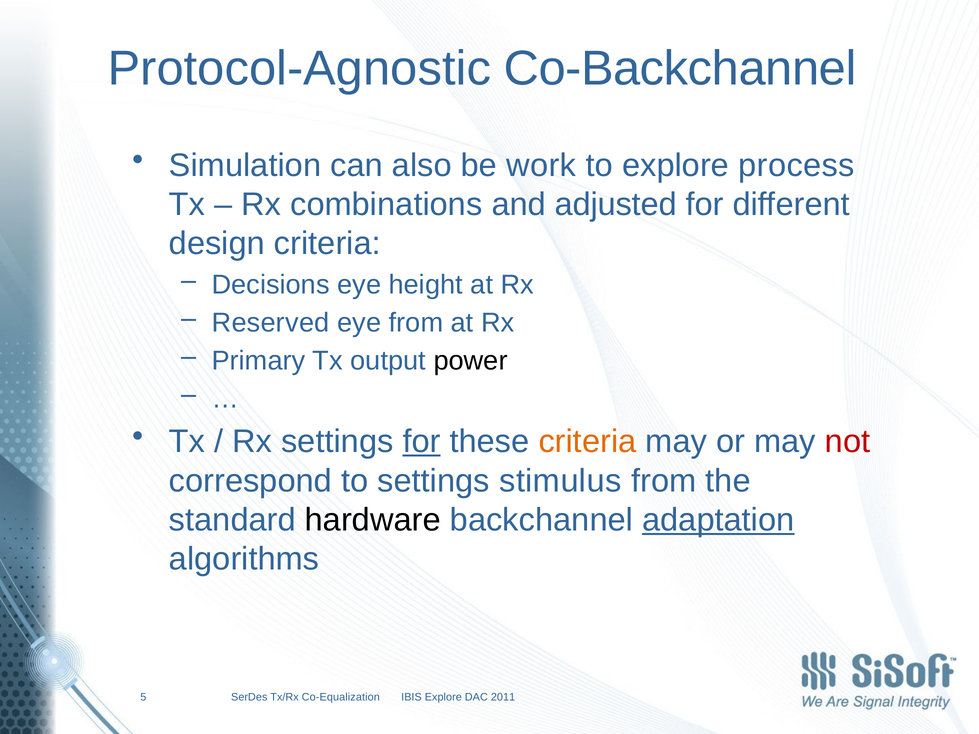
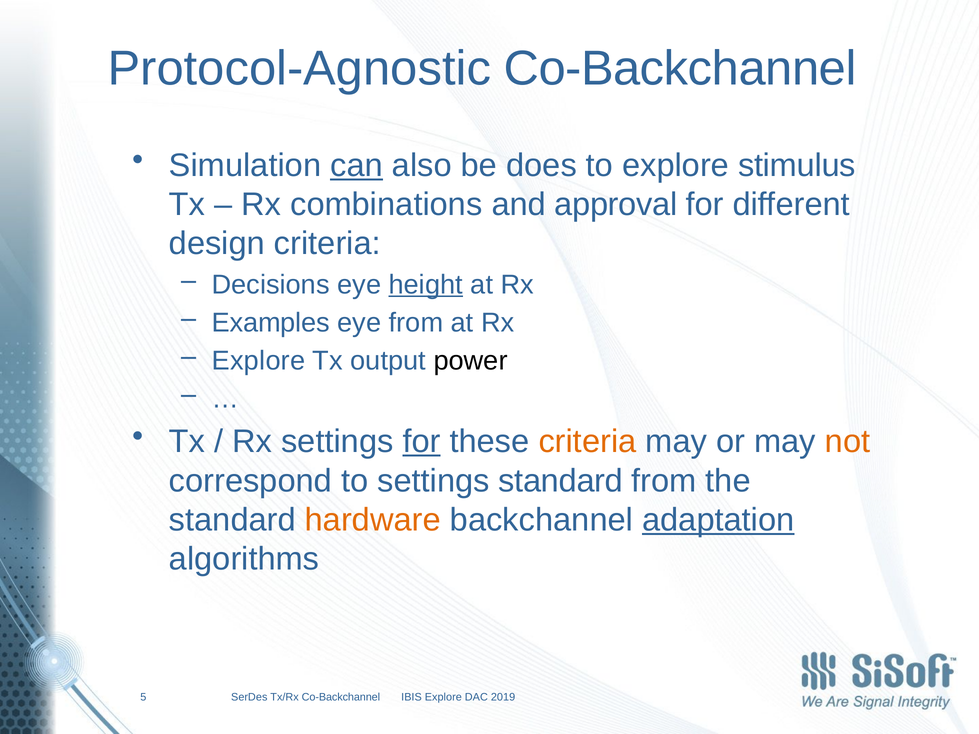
can underline: none -> present
work: work -> does
process: process -> stimulus
adjusted: adjusted -> approval
height underline: none -> present
Reserved: Reserved -> Examples
Primary at (259, 361): Primary -> Explore
not colour: red -> orange
settings stimulus: stimulus -> standard
hardware colour: black -> orange
Tx/Rx Co-Equalization: Co-Equalization -> Co-Backchannel
2011: 2011 -> 2019
